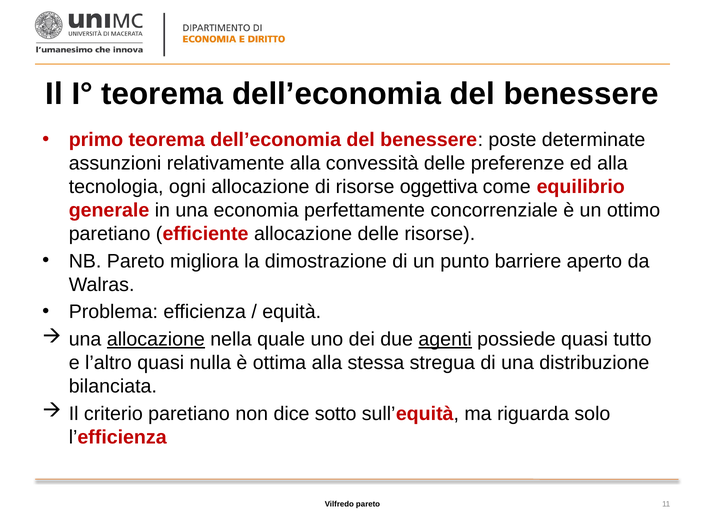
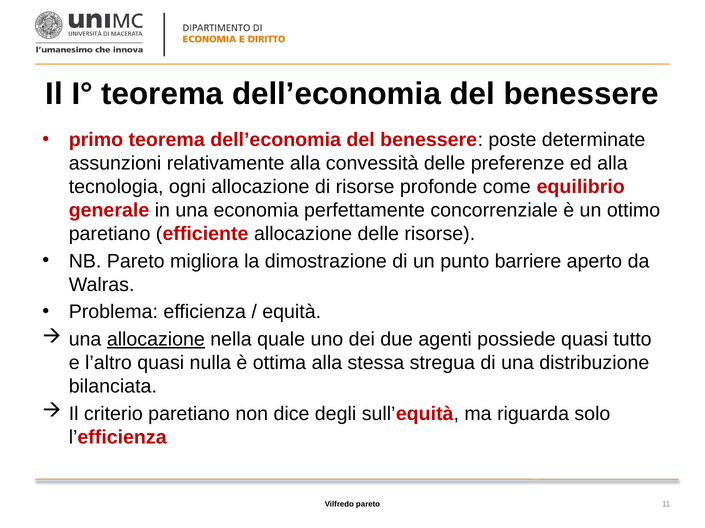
oggettiva: oggettiva -> profonde
agenti underline: present -> none
sotto: sotto -> degli
